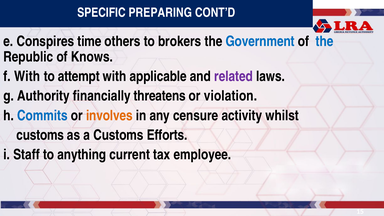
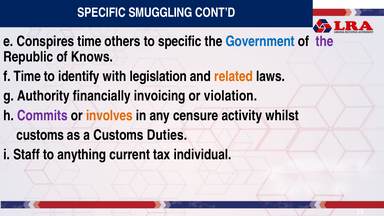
PREPARING: PREPARING -> SMUGGLING
to brokers: brokers -> specific
the at (324, 41) colour: blue -> purple
f With: With -> Time
attempt: attempt -> identify
applicable: applicable -> legislation
related colour: purple -> orange
threatens: threatens -> invoicing
Commits colour: blue -> purple
Efforts: Efforts -> Duties
employee: employee -> individual
